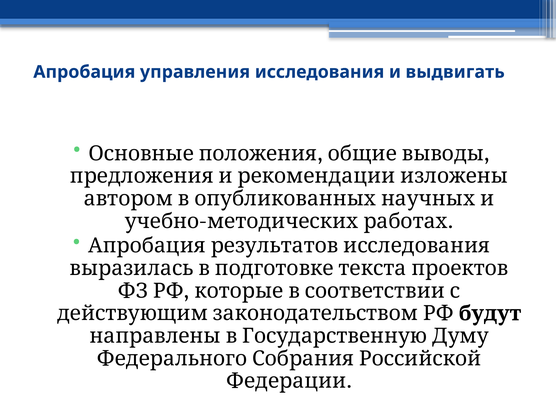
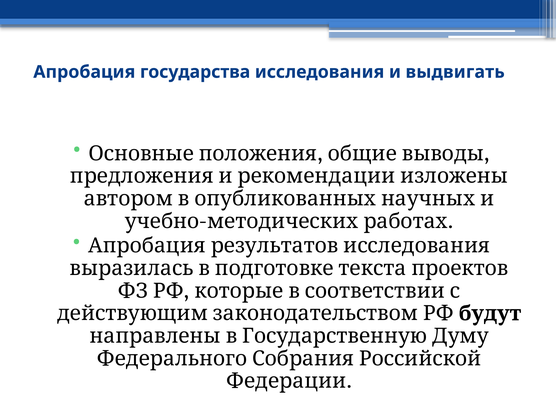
управления: управления -> государства
